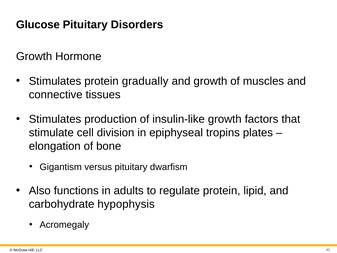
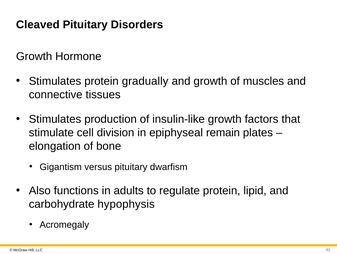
Glucose: Glucose -> Cleaved
tropins: tropins -> remain
